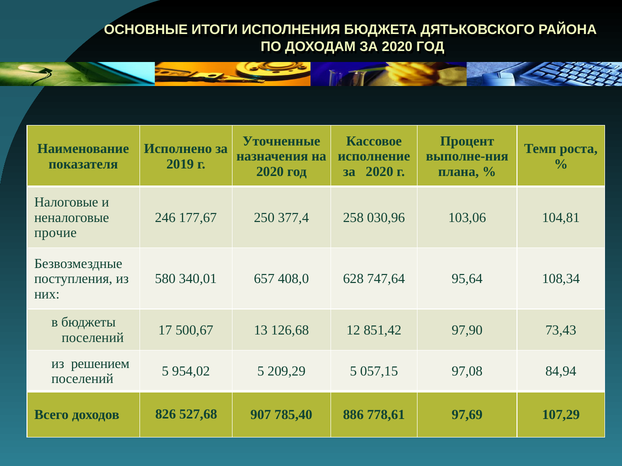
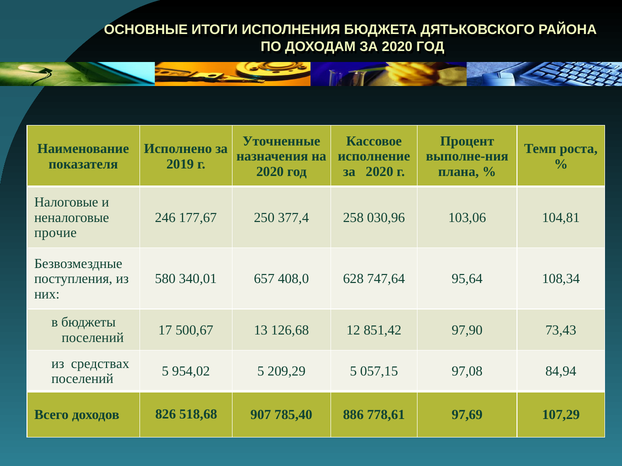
решением: решением -> средствах
527,68: 527,68 -> 518,68
